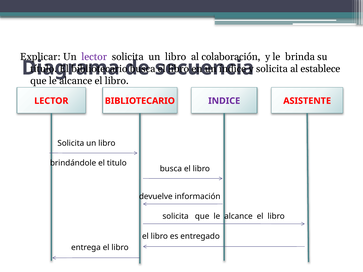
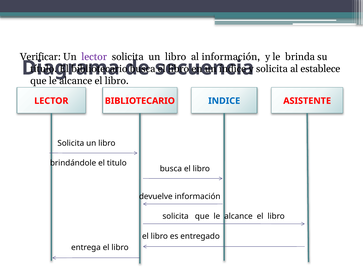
Explicar: Explicar -> Verificar
al colaboración: colaboración -> información
INDICE colour: purple -> blue
